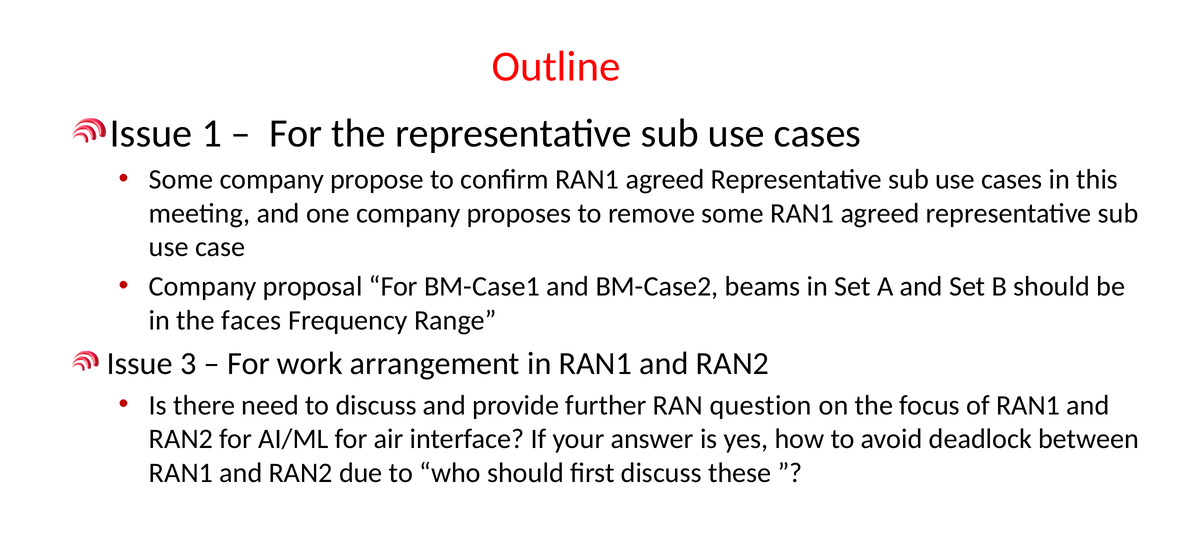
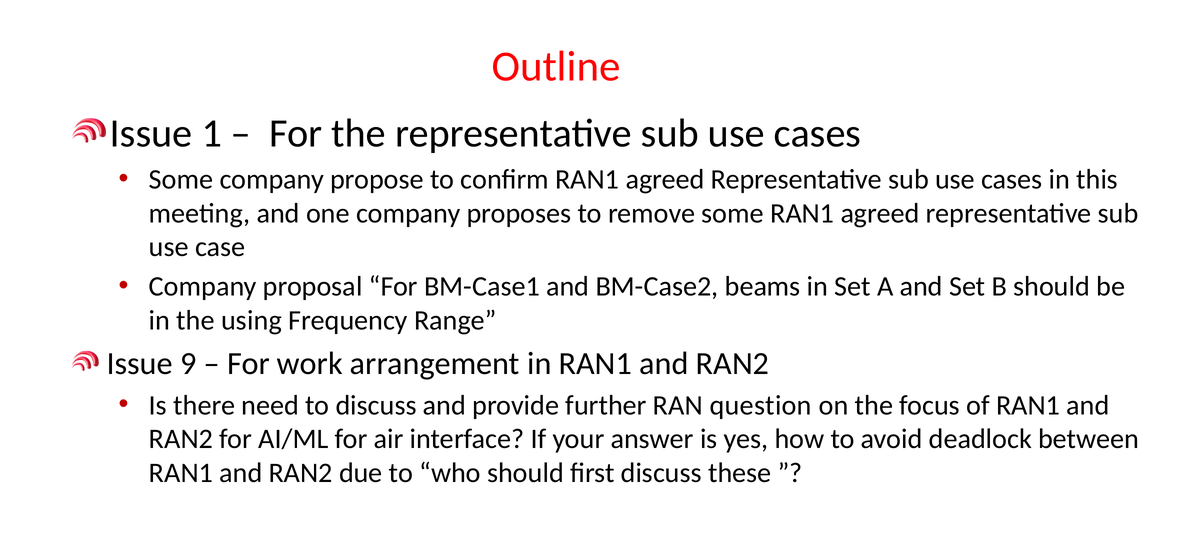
faces: faces -> using
3: 3 -> 9
